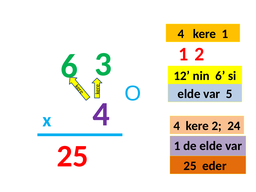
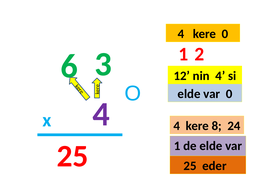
kere 1: 1 -> 0
nin 6: 6 -> 4
var 5: 5 -> 0
kere 2: 2 -> 8
